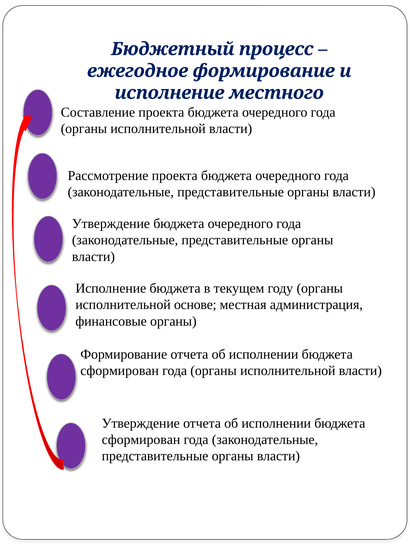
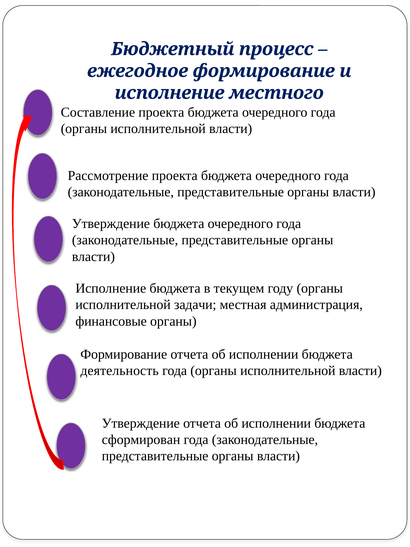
основе: основе -> задачи
сформирован at (120, 370): сформирован -> деятельность
